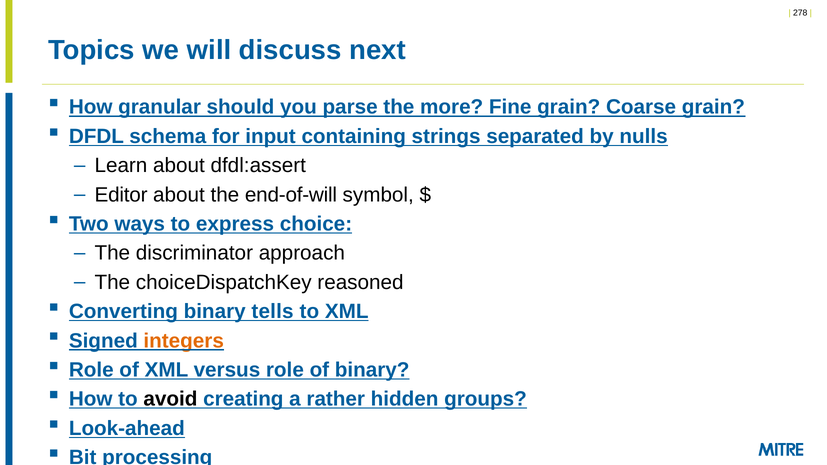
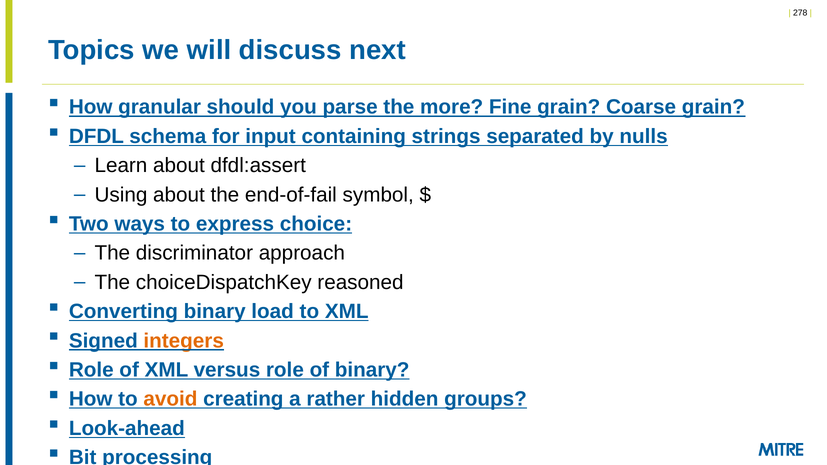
Editor: Editor -> Using
end-of-will: end-of-will -> end-of-fail
tells: tells -> load
avoid colour: black -> orange
